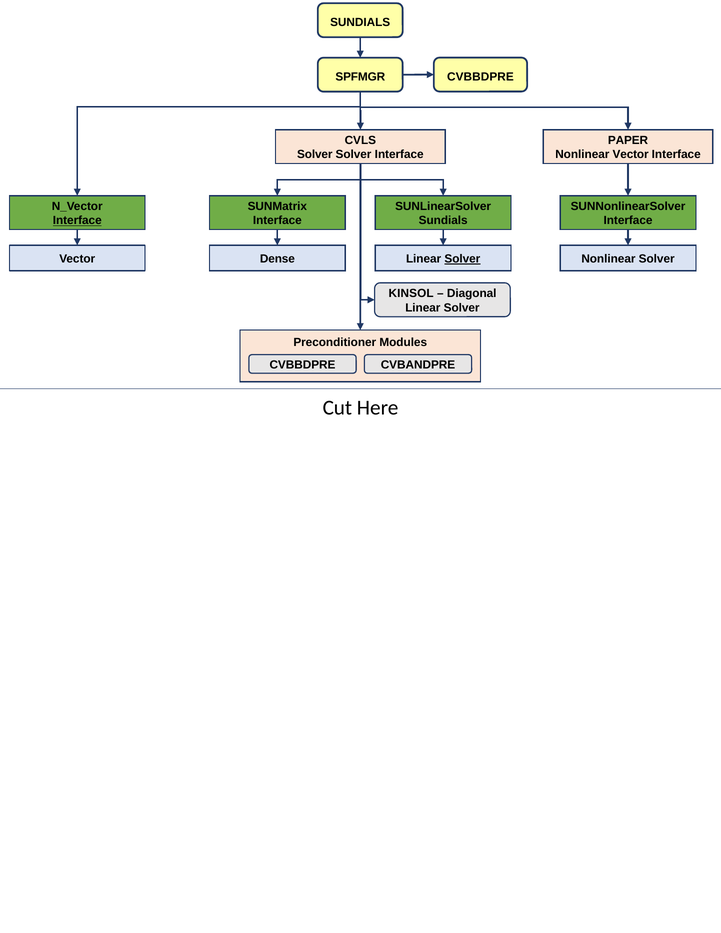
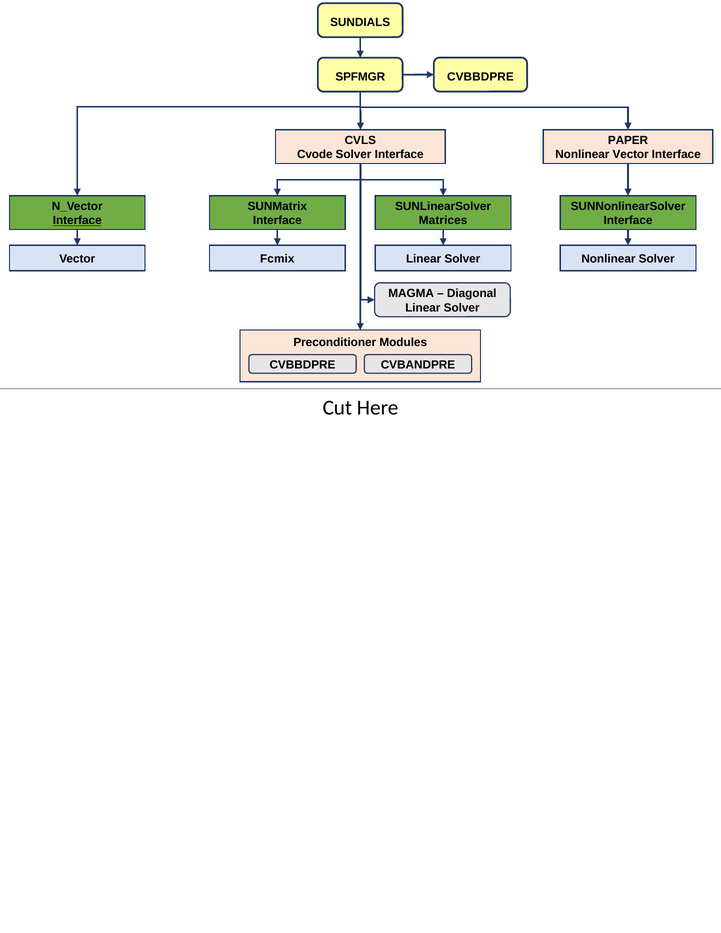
Solver at (315, 155): Solver -> Cvode
Sundials at (443, 221): Sundials -> Matrices
Dense: Dense -> Fcmix
Solver at (462, 259) underline: present -> none
KINSOL: KINSOL -> MAGMA
